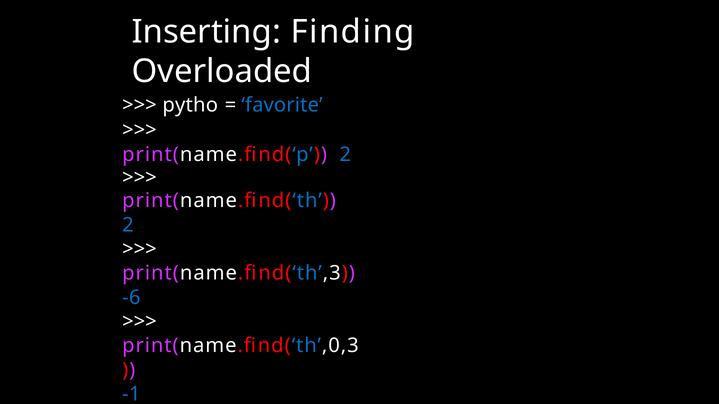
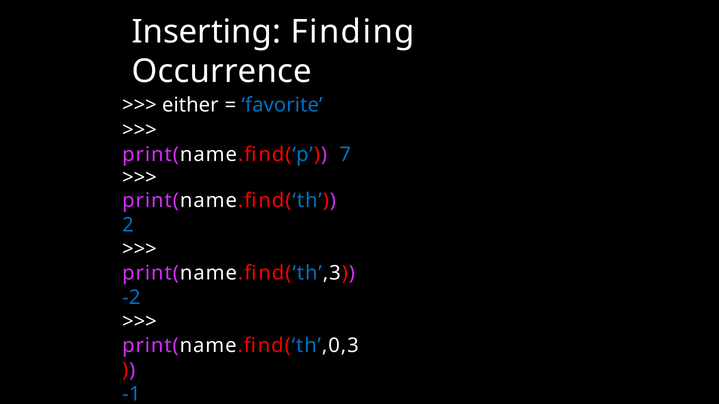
Overloaded: Overloaded -> Occurrence
pytho: pytho -> either
print(name.find(‘p 2: 2 -> 7
-6: -6 -> -2
